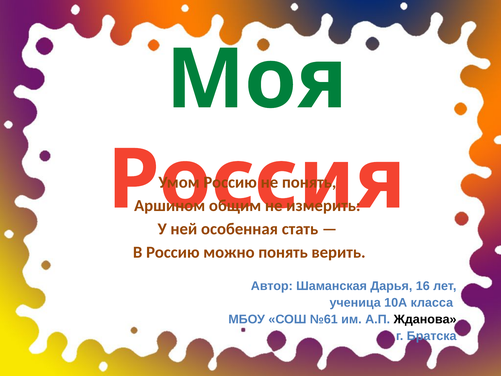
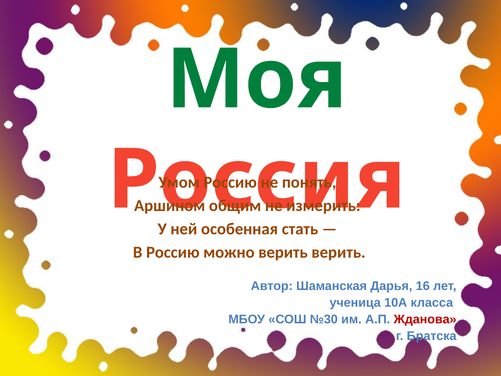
можно понять: понять -> верить
№61: №61 -> №30
Жданова colour: black -> red
